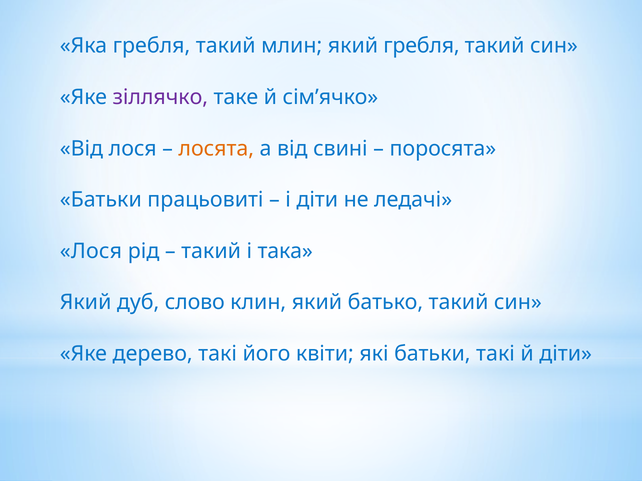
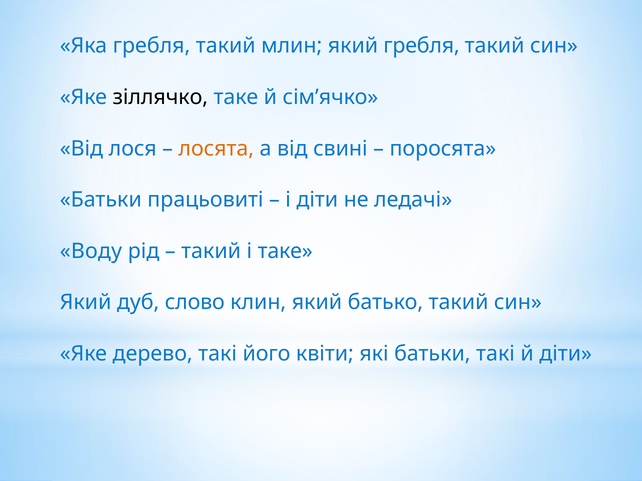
зіллячко colour: purple -> black
Лося at (91, 251): Лося -> Воду
і така: така -> таке
